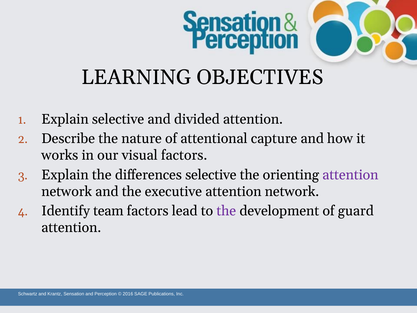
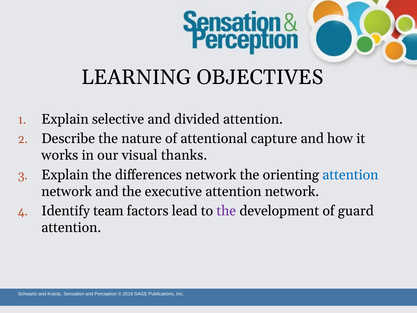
visual factors: factors -> thanks
differences selective: selective -> network
attention at (350, 175) colour: purple -> blue
